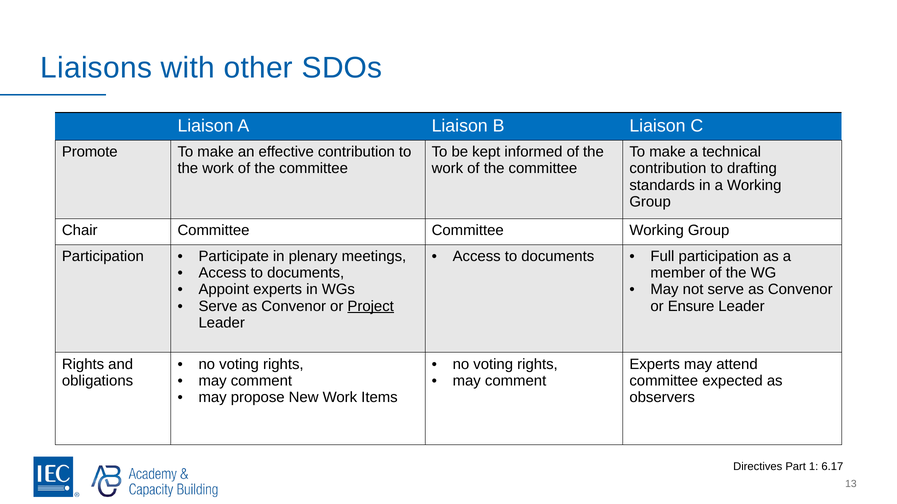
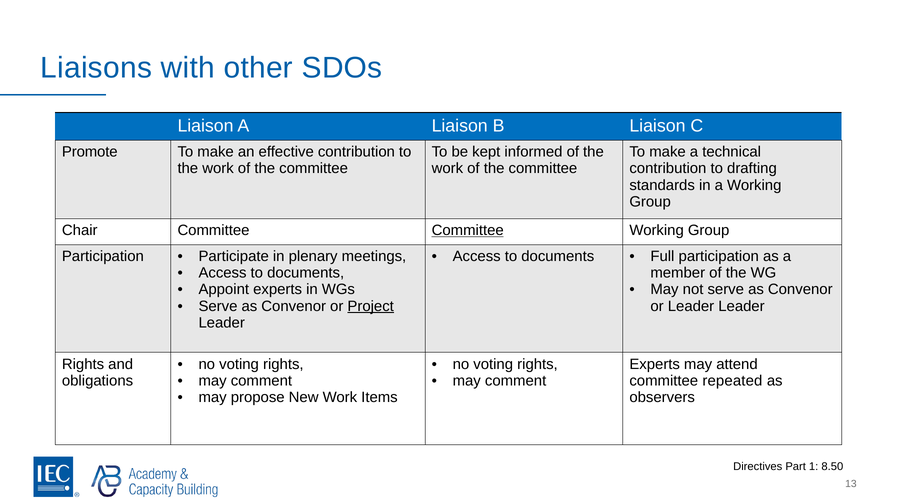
Committee at (468, 231) underline: none -> present
or Ensure: Ensure -> Leader
expected: expected -> repeated
6.17: 6.17 -> 8.50
